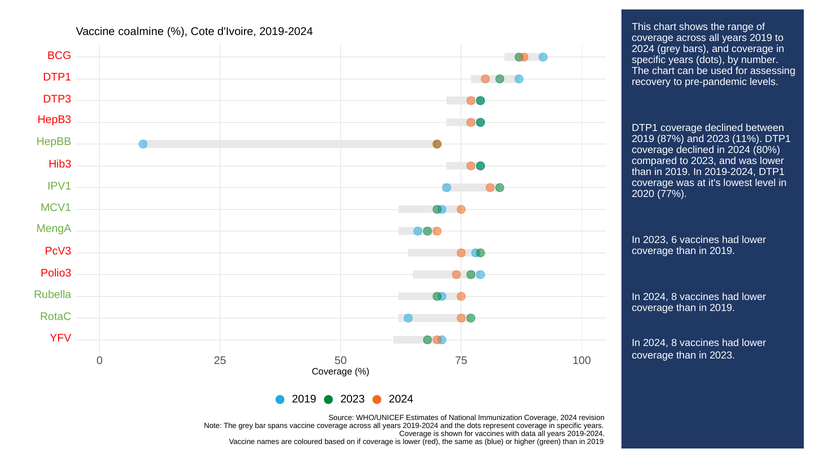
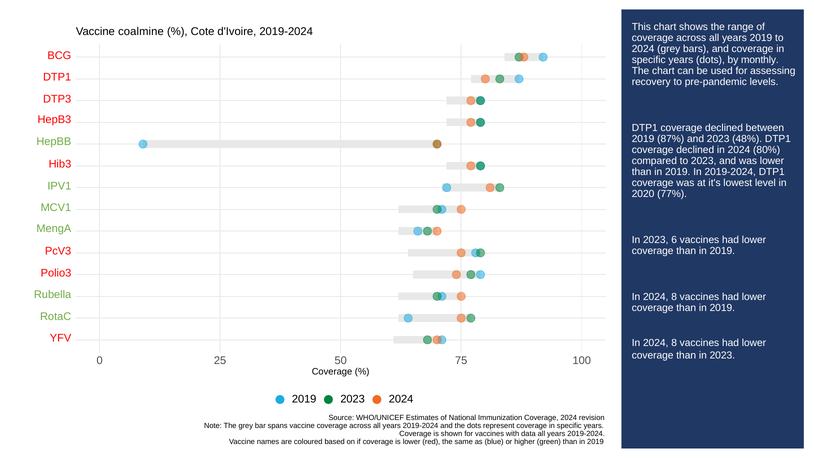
number: number -> monthly
11%: 11% -> 48%
